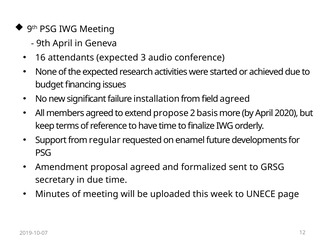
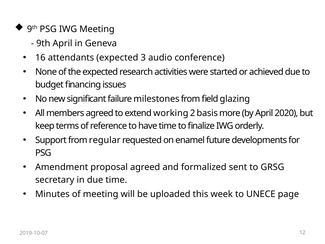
installation: installation -> milestones
field agreed: agreed -> glazing
propose: propose -> working
